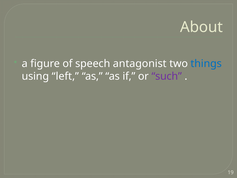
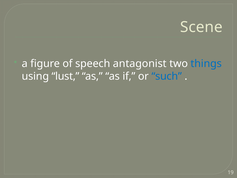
About: About -> Scene
left: left -> lust
such colour: purple -> blue
